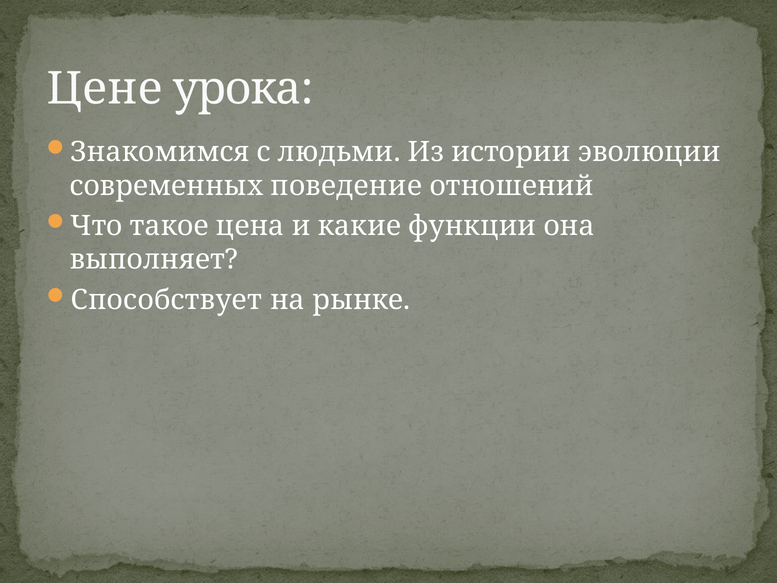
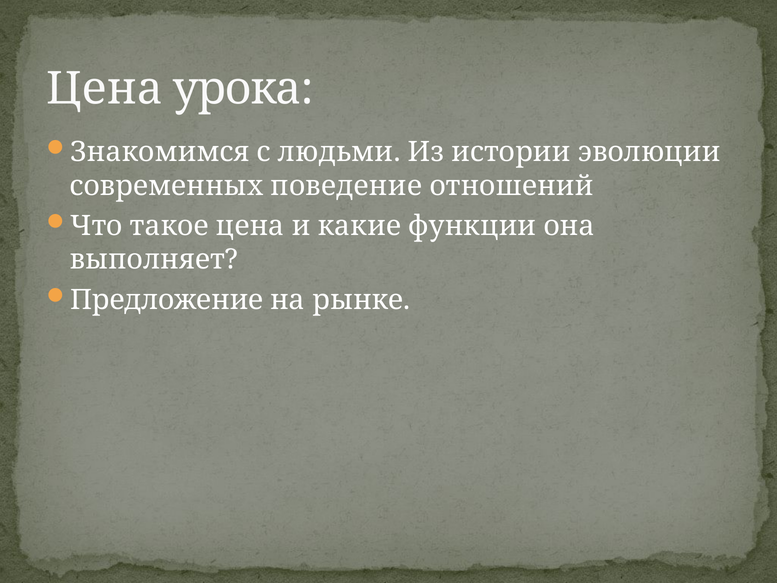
Цене at (104, 89): Цене -> Цена
Способствует: Способствует -> Предложение
